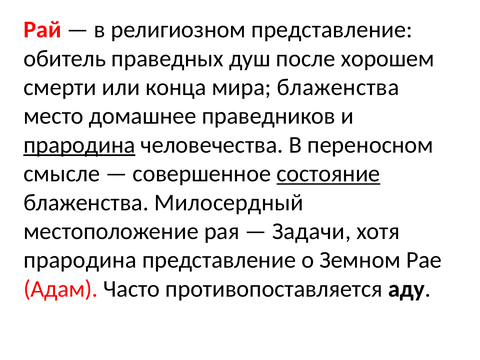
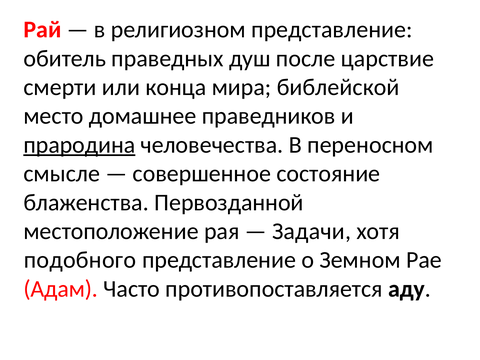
хорошем: хорошем -> царствие
мира блаженства: блаженства -> библейской
состояние underline: present -> none
Милосердный: Милосердный -> Первозданной
прародина at (80, 260): прародина -> подобного
